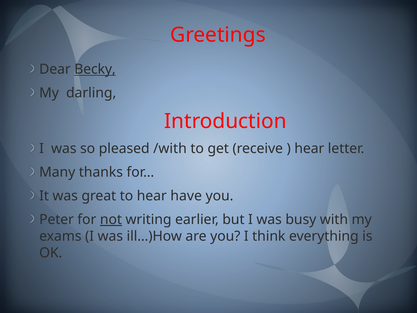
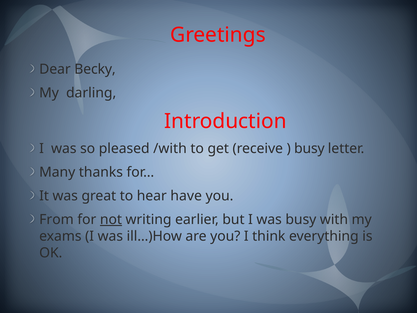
Becky underline: present -> none
hear at (309, 148): hear -> busy
Peter: Peter -> From
